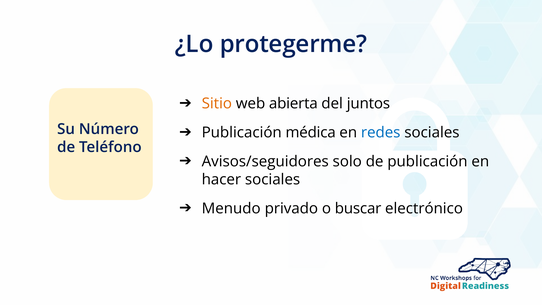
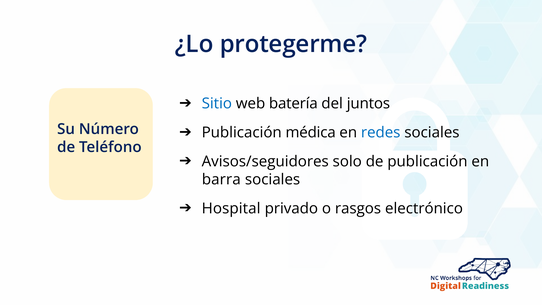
Sitio colour: orange -> blue
abierta: abierta -> batería
hacer: hacer -> barra
Menudo: Menudo -> Hospital
buscar: buscar -> rasgos
